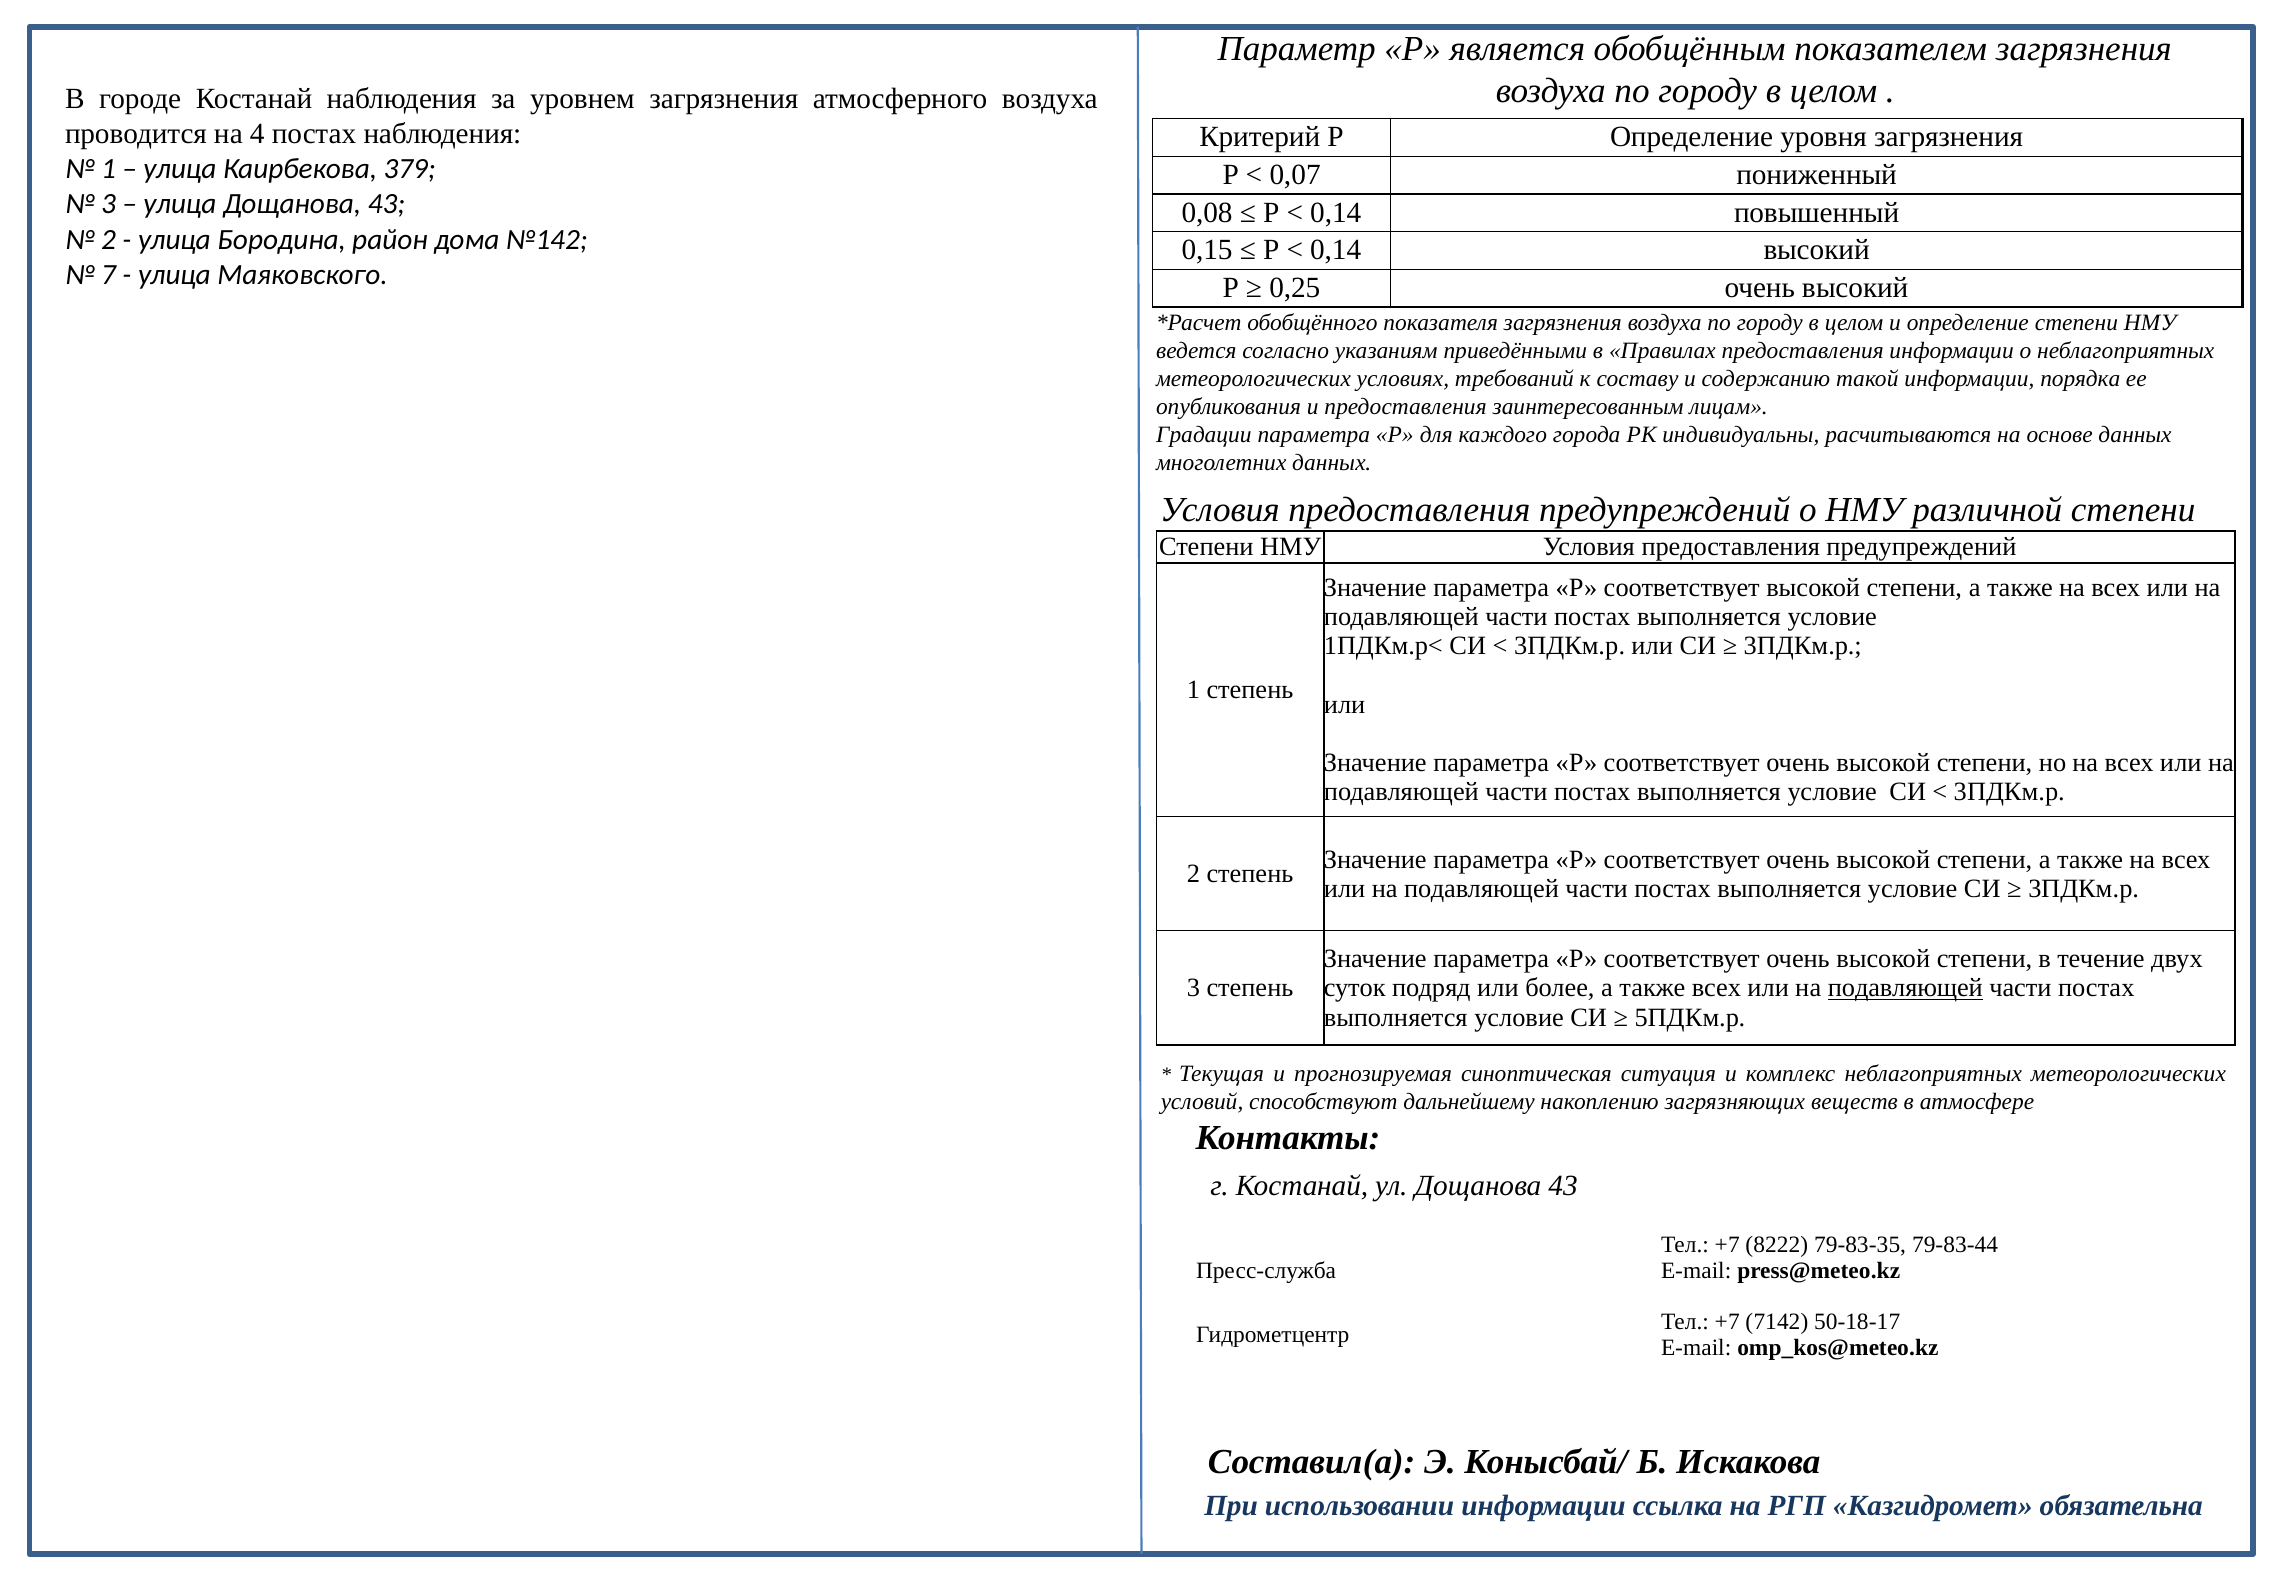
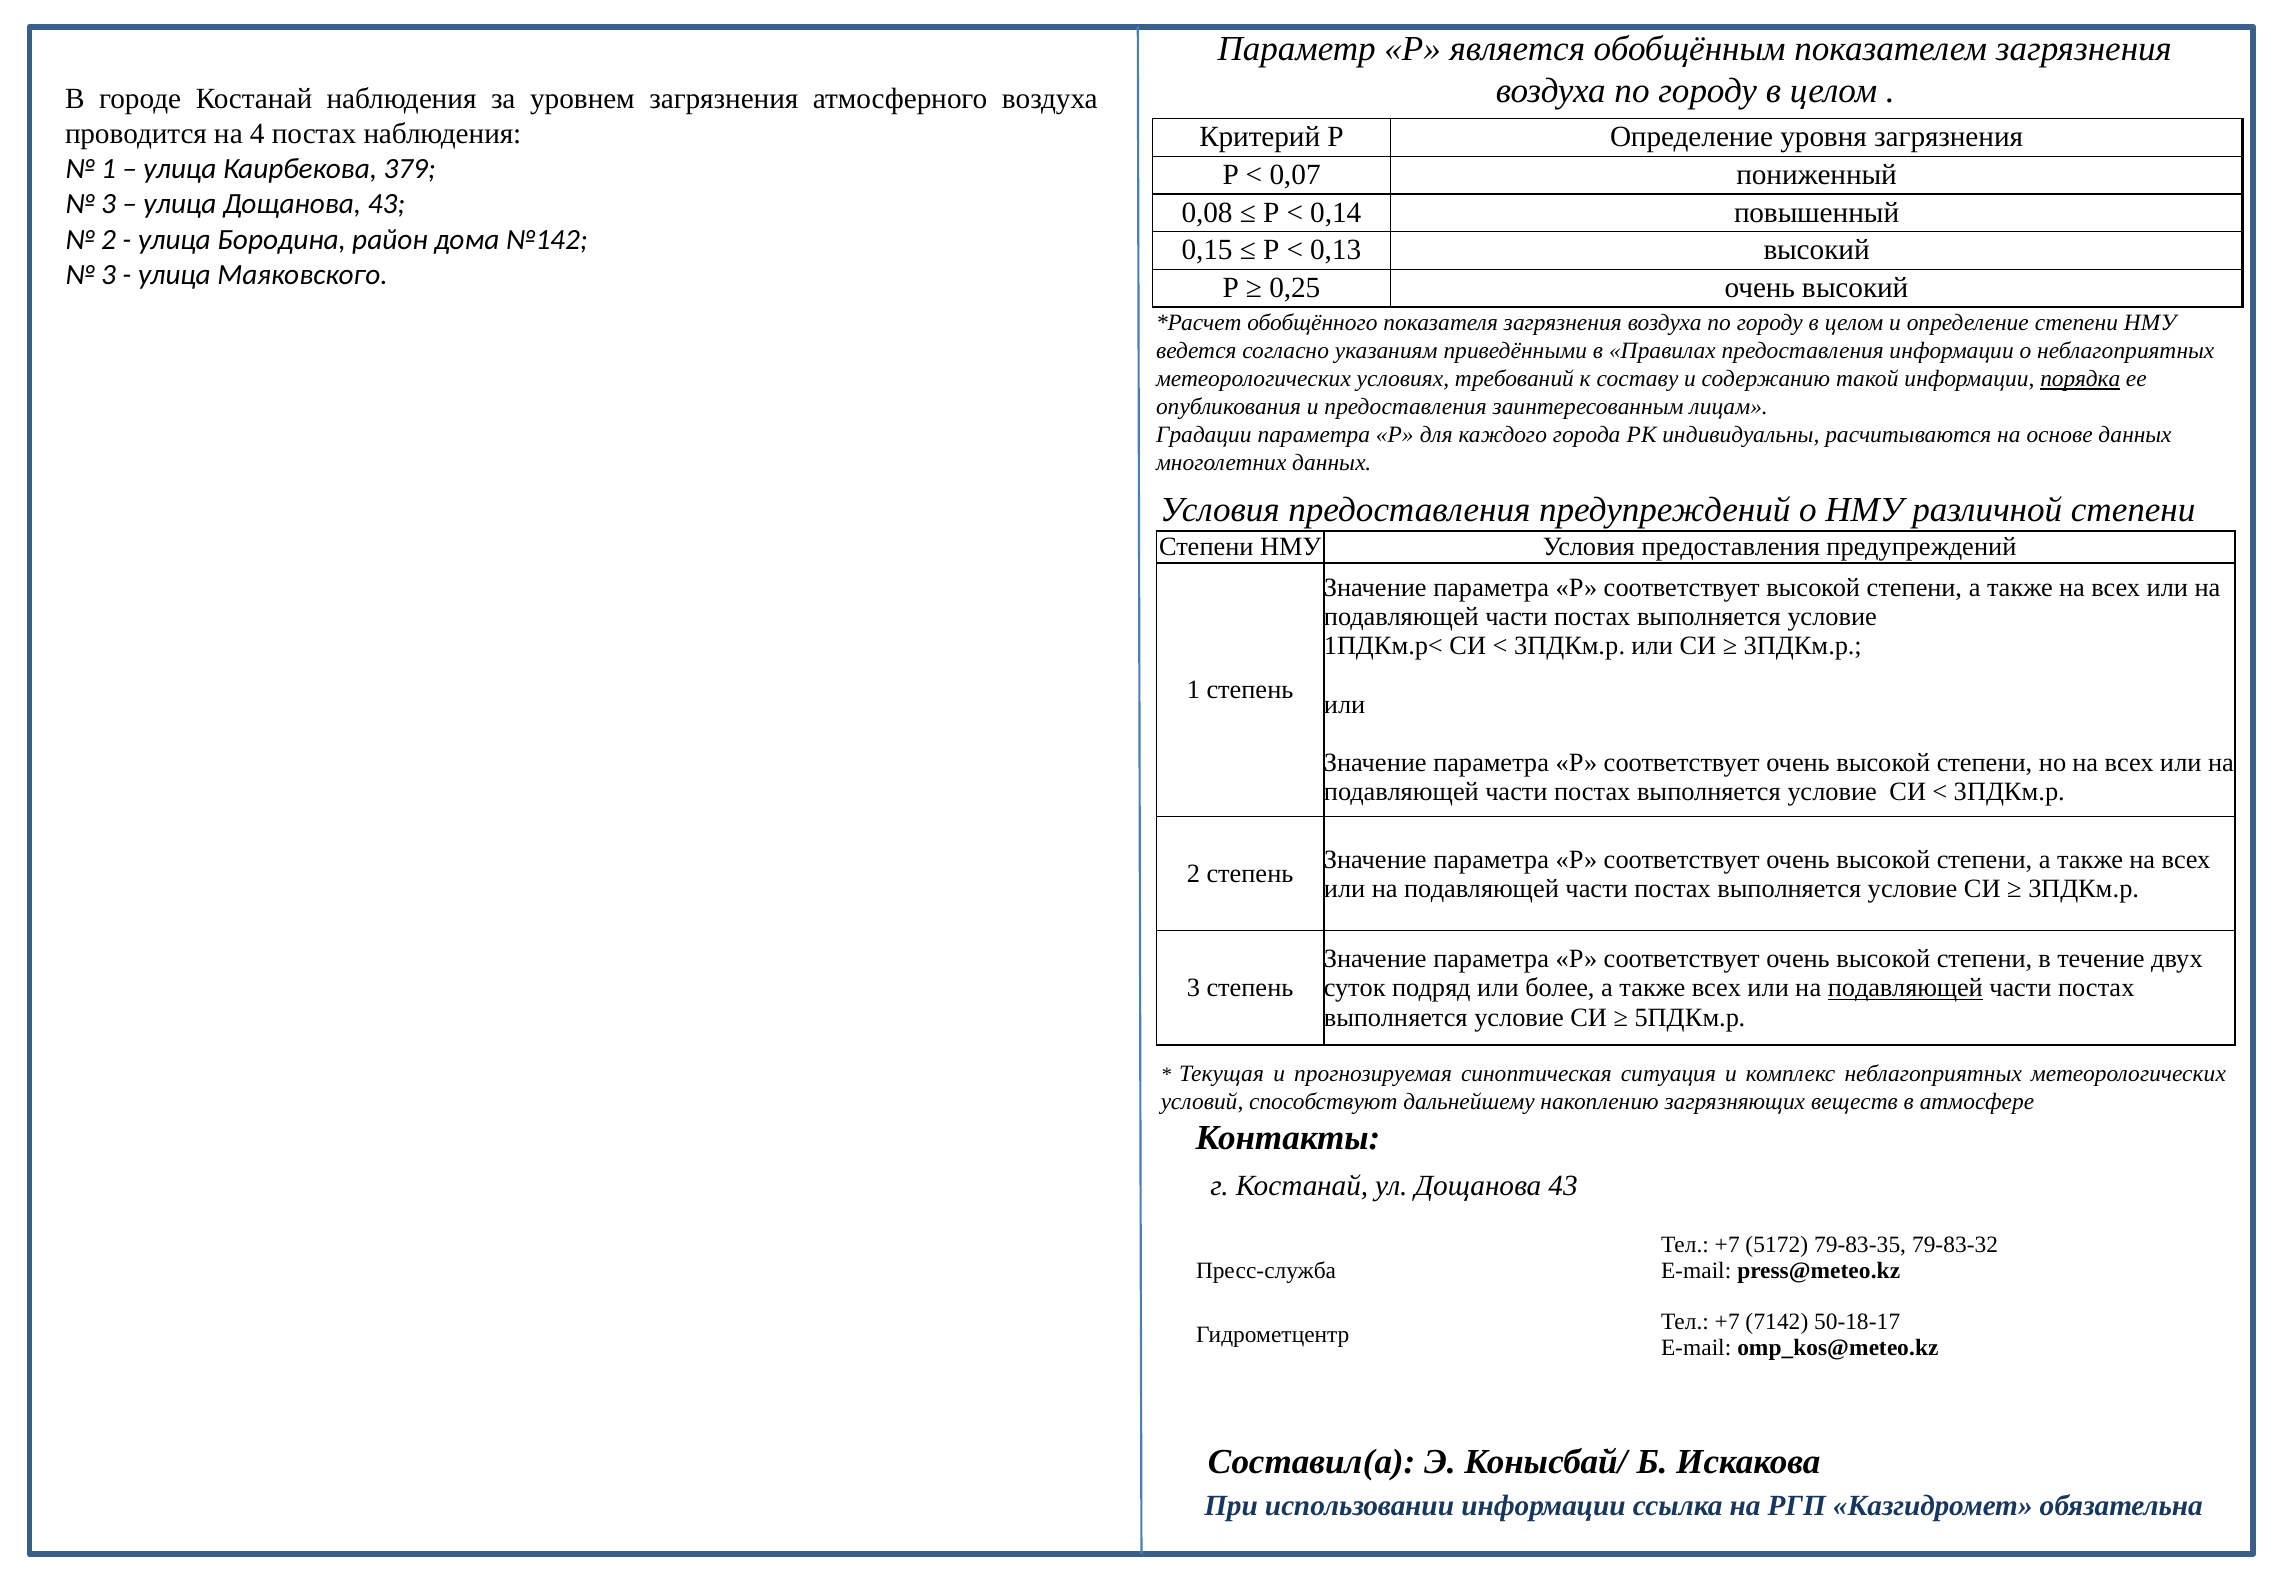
0,14 at (1336, 250): 0,14 -> 0,13
7 at (109, 274): 7 -> 3
порядка underline: none -> present
8222: 8222 -> 5172
79-83-44: 79-83-44 -> 79-83-32
